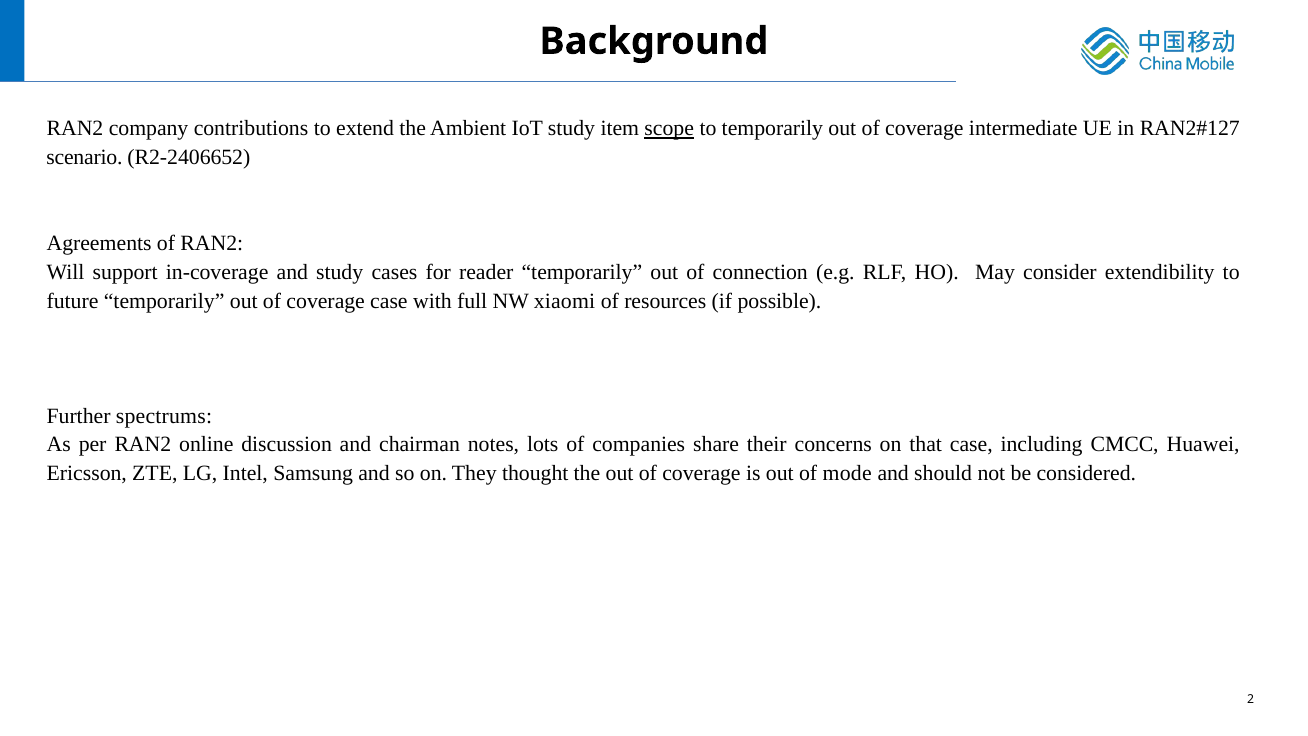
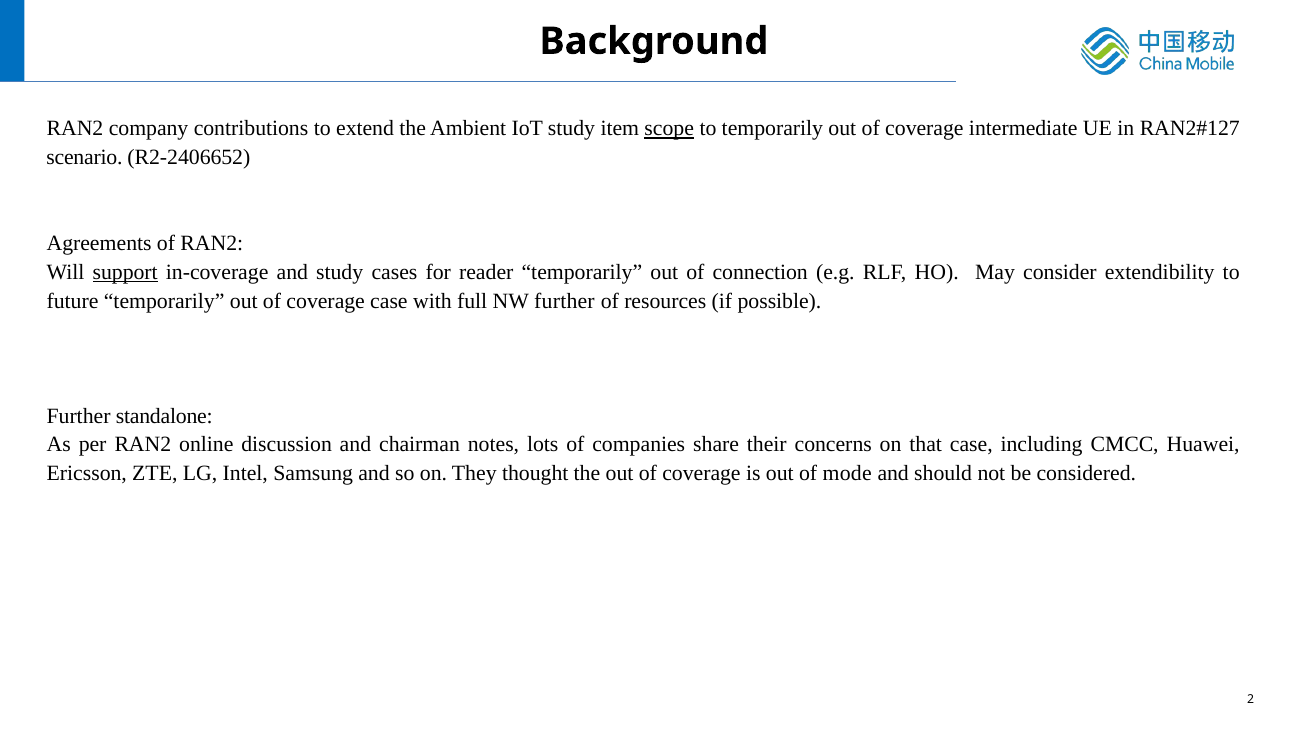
support underline: none -> present
NW xiaomi: xiaomi -> further
spectrums: spectrums -> standalone
